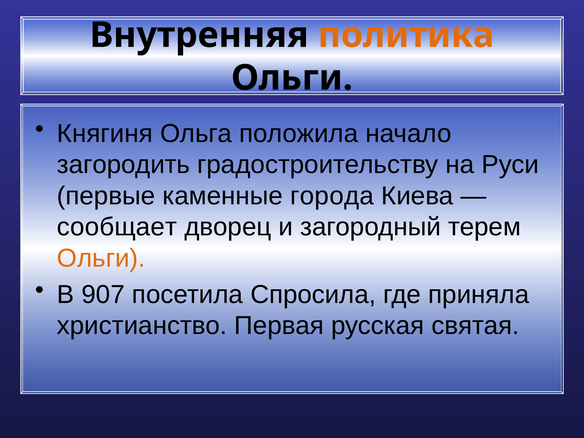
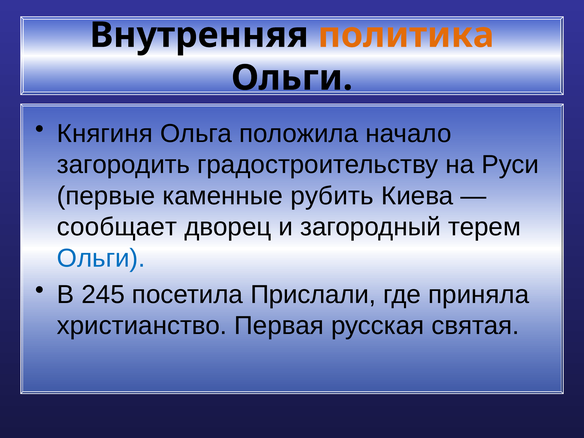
города: города -> рубить
Ольги at (101, 258) colour: orange -> blue
907: 907 -> 245
Спросила: Спросила -> Прислали
